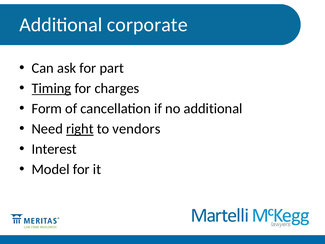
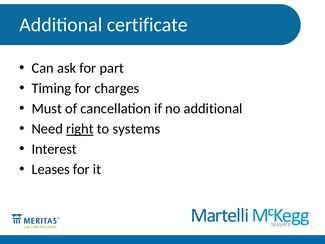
corporate: corporate -> certificate
Timing underline: present -> none
Form: Form -> Must
vendors: vendors -> systems
Model: Model -> Leases
